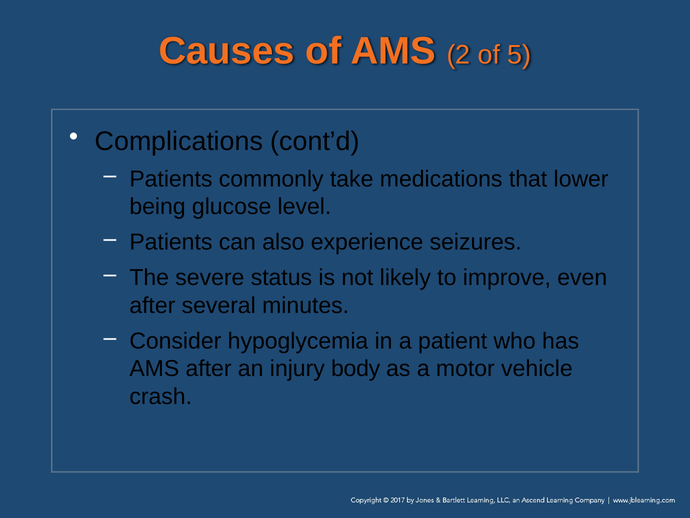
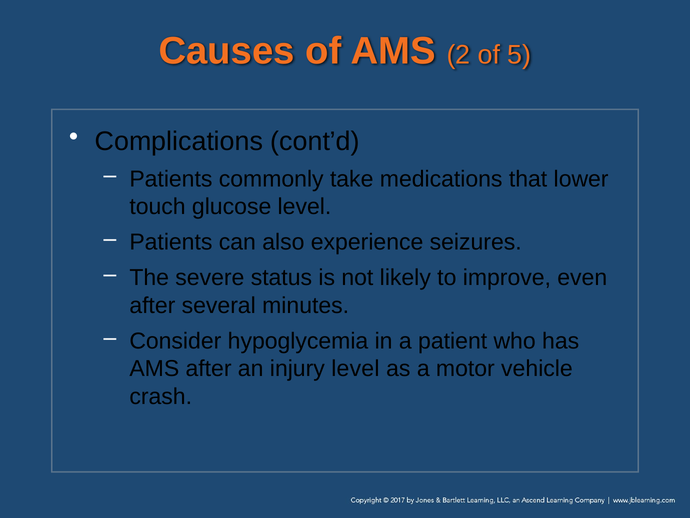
being: being -> touch
injury body: body -> level
